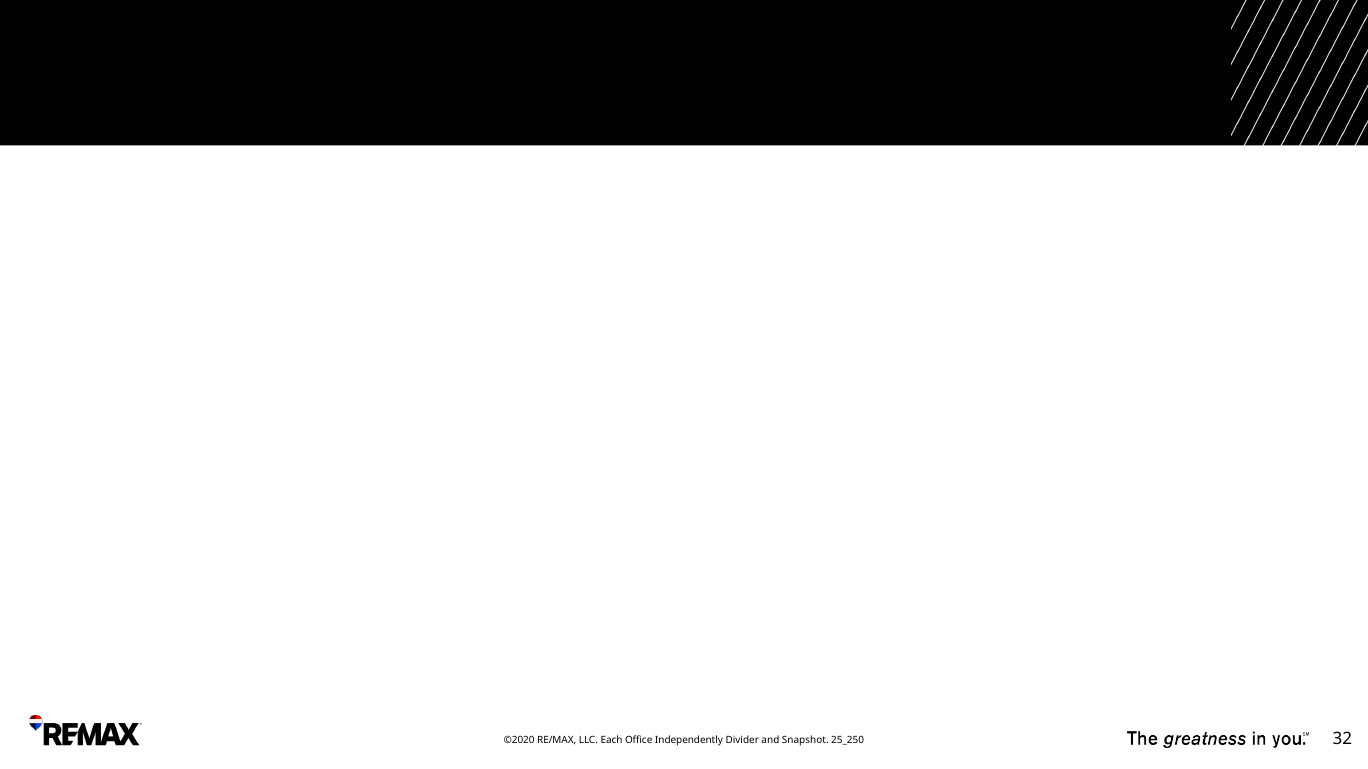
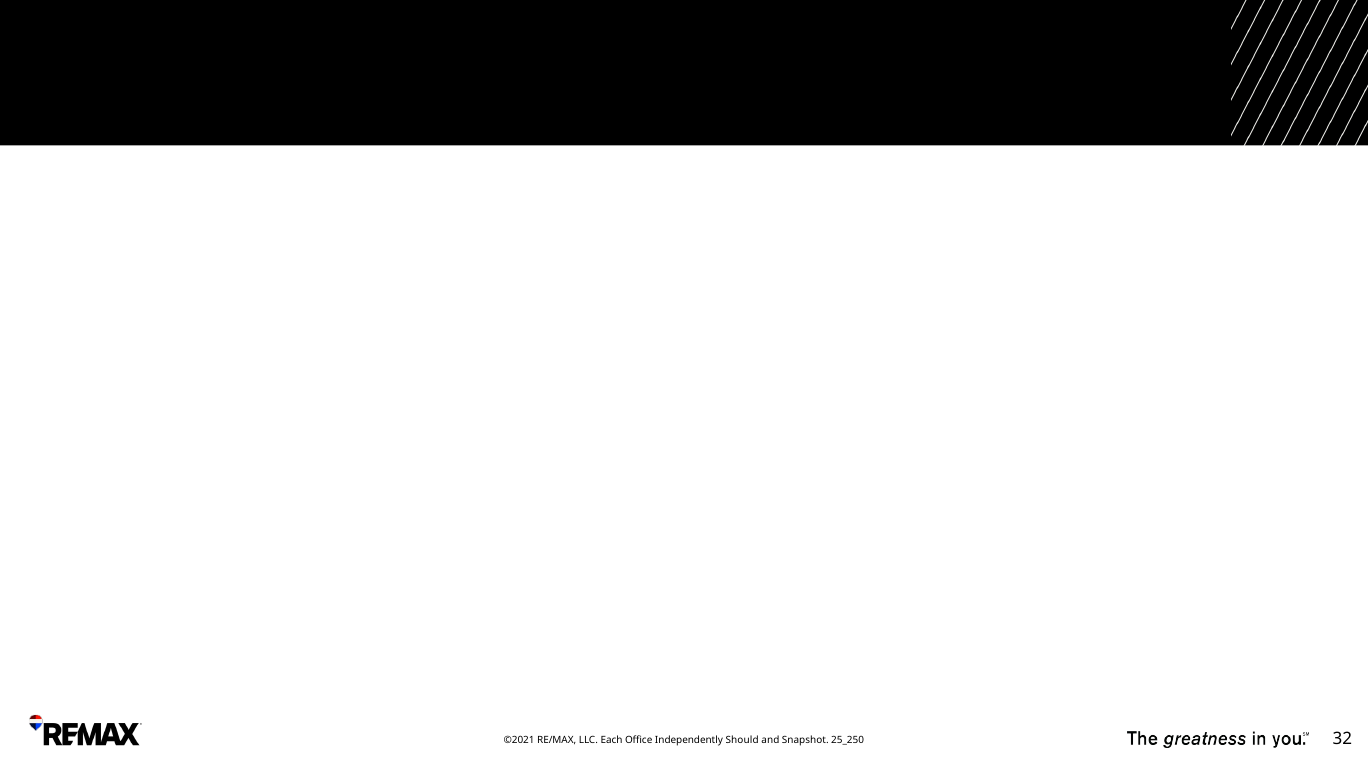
©2020: ©2020 -> ©2021
Divider: Divider -> Should
